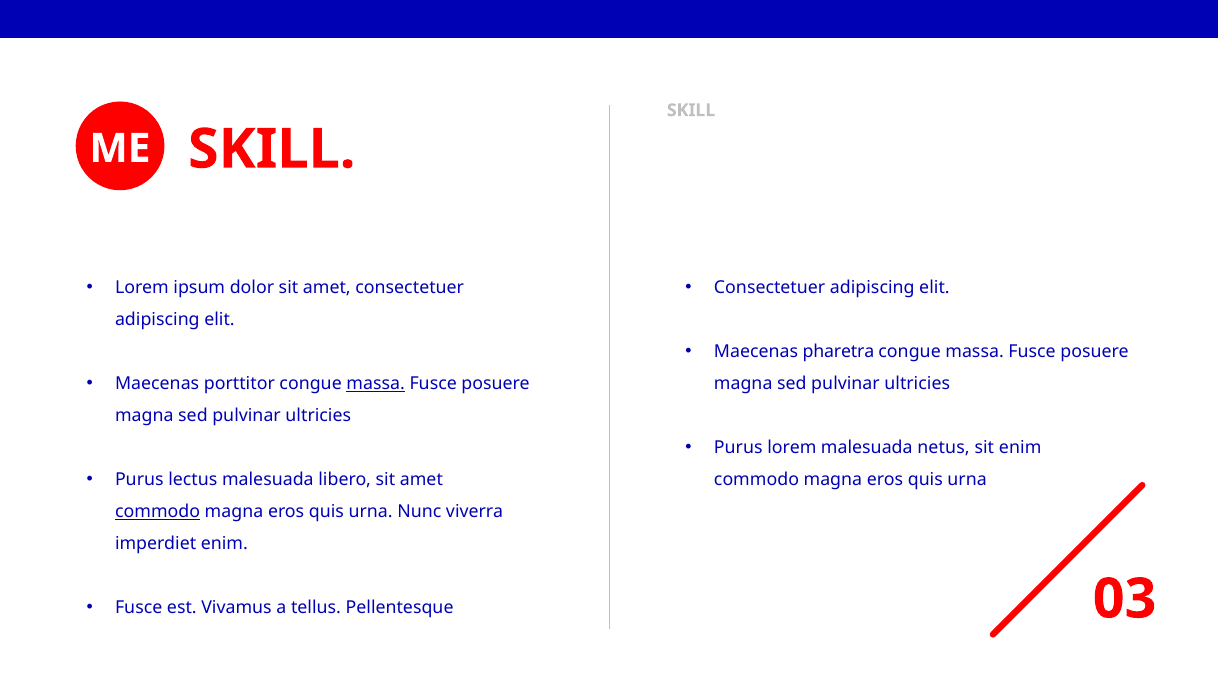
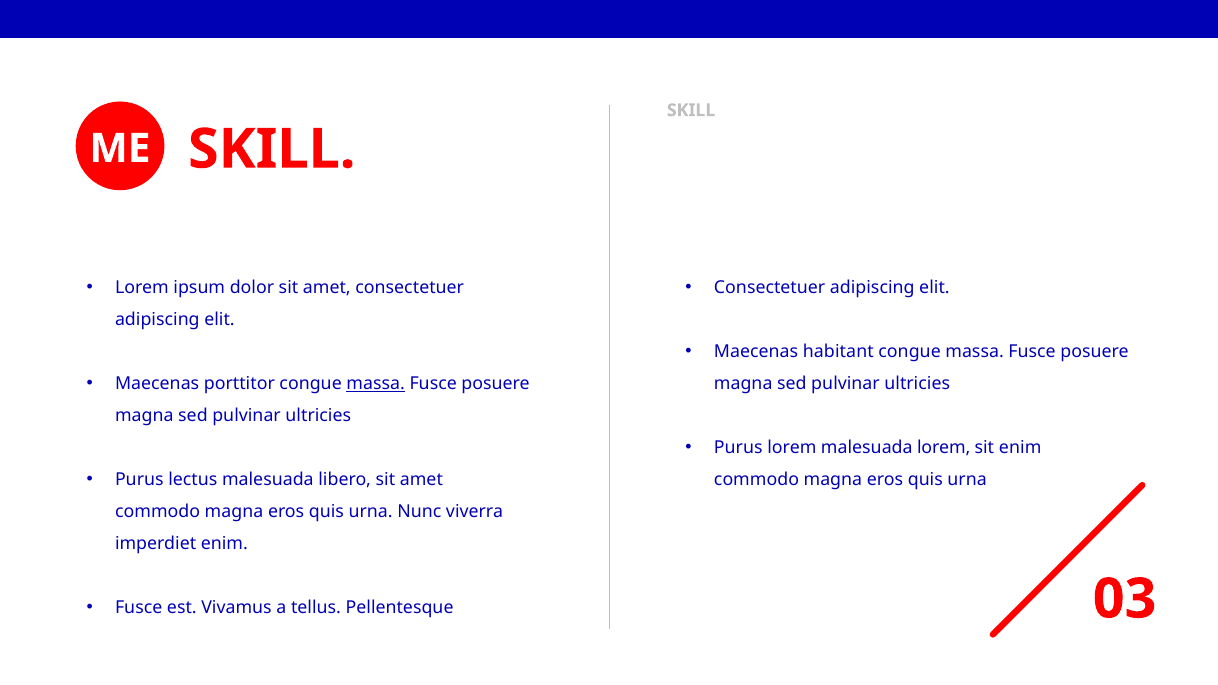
pharetra: pharetra -> habitant
malesuada netus: netus -> lorem
commodo at (158, 512) underline: present -> none
